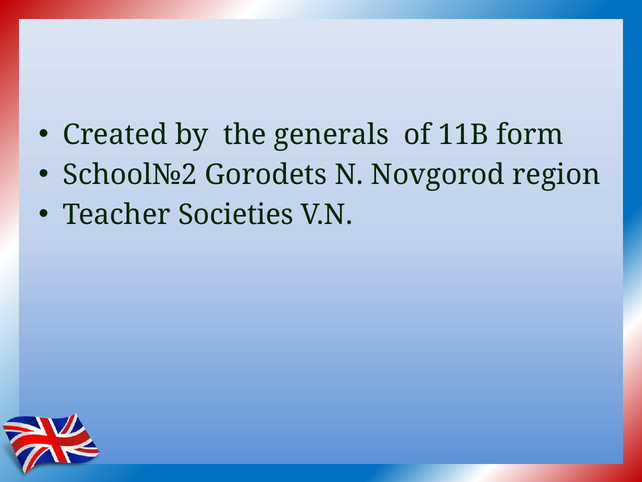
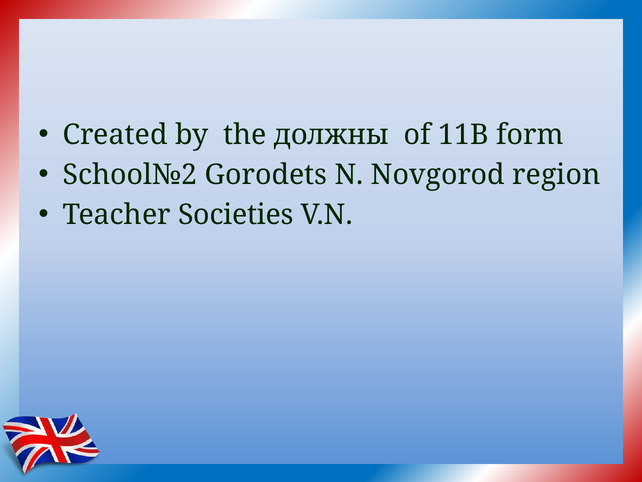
generals: generals -> должны
